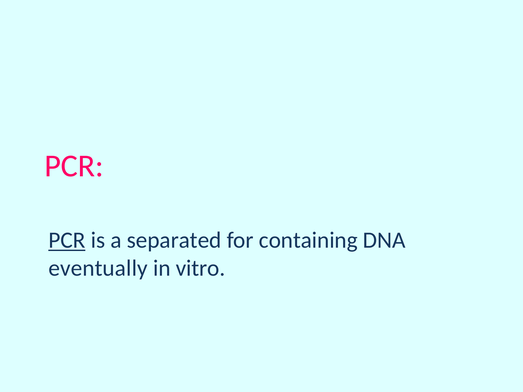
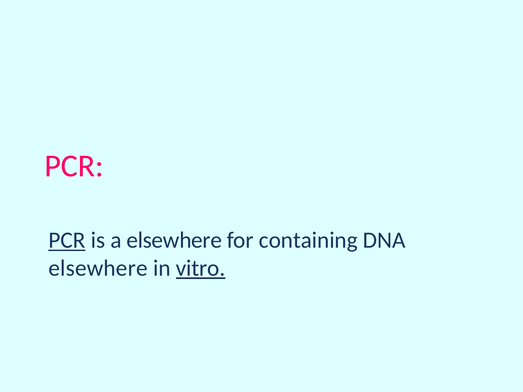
a separated: separated -> elsewhere
eventually at (98, 268): eventually -> elsewhere
vitro underline: none -> present
